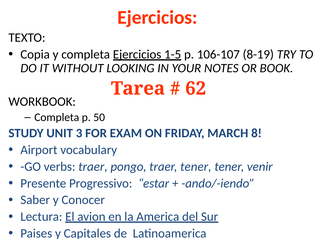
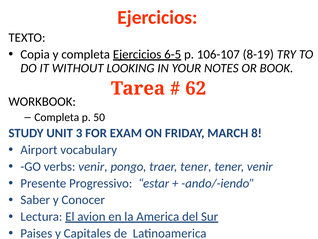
1-5: 1-5 -> 6-5
verbs traer: traer -> venir
